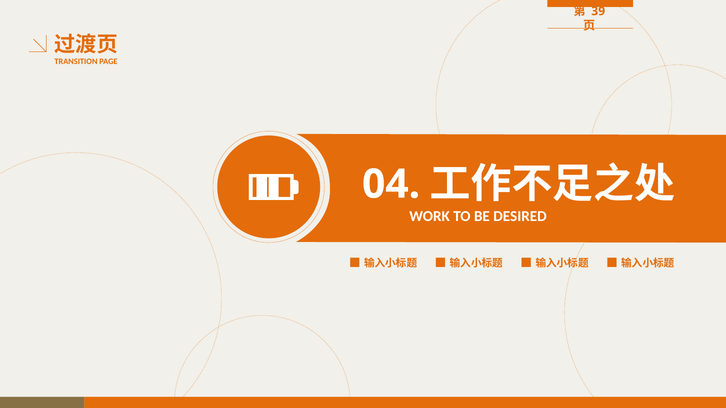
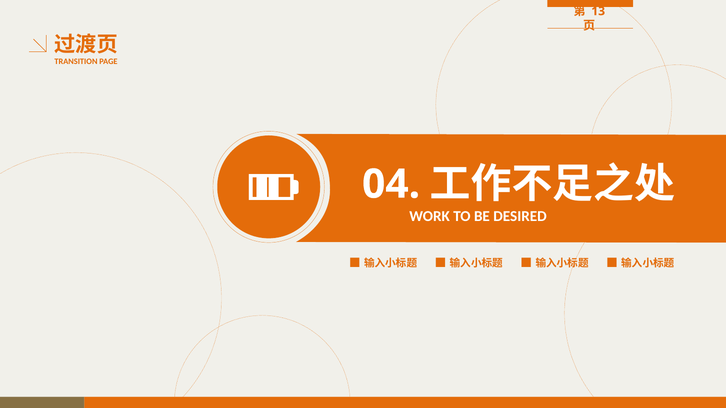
39: 39 -> 13
